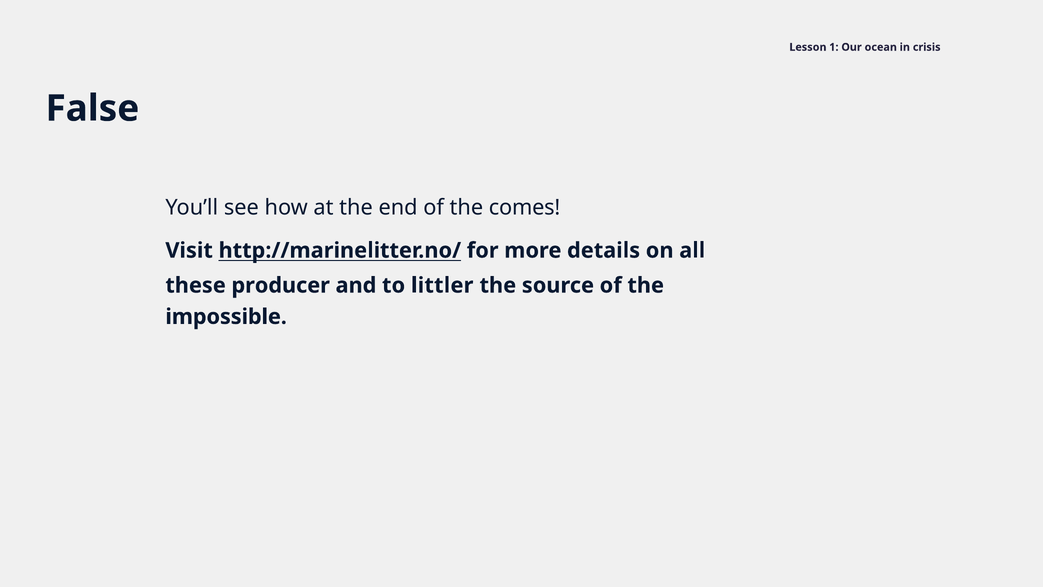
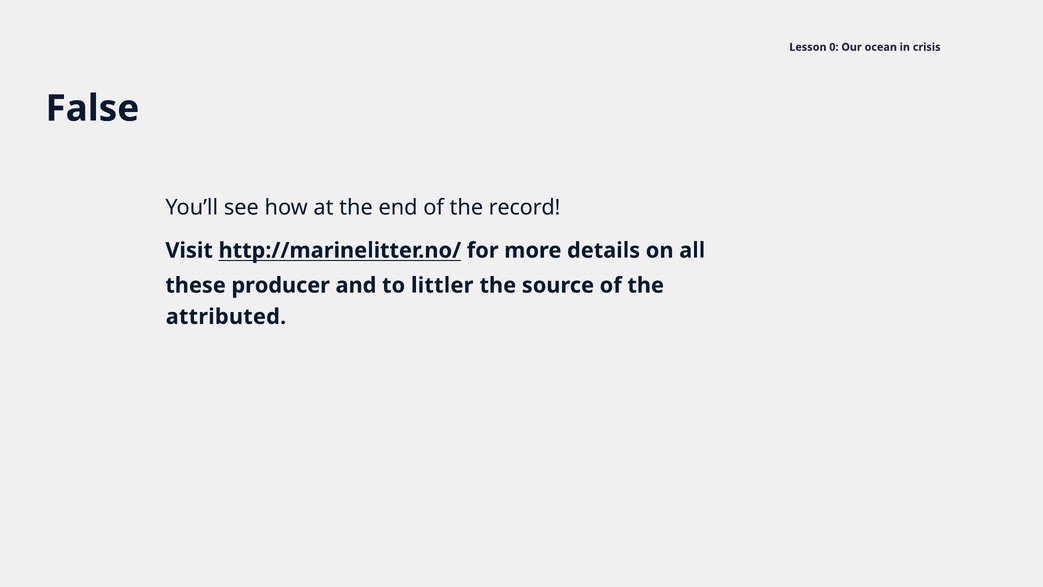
1: 1 -> 0
comes: comes -> record
impossible: impossible -> attributed
